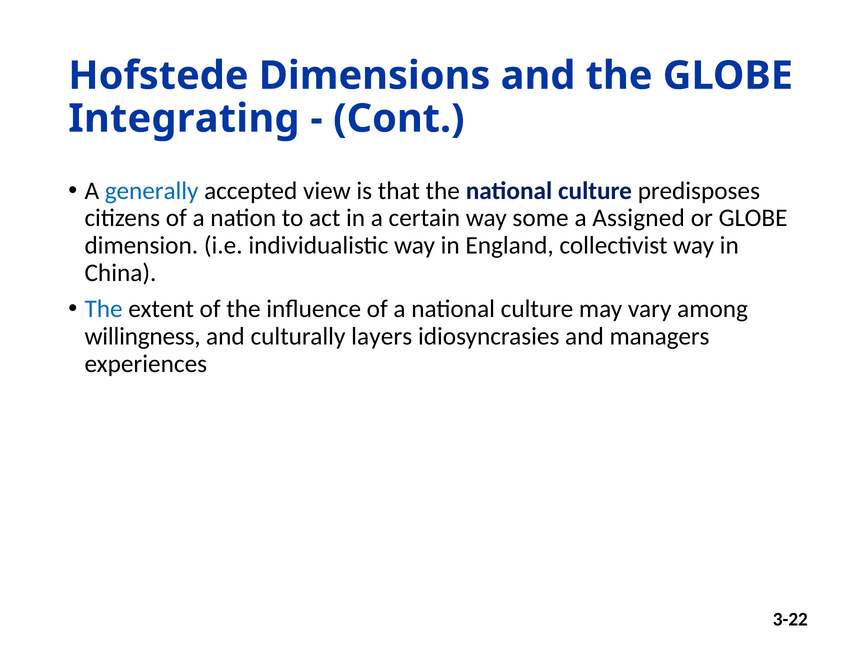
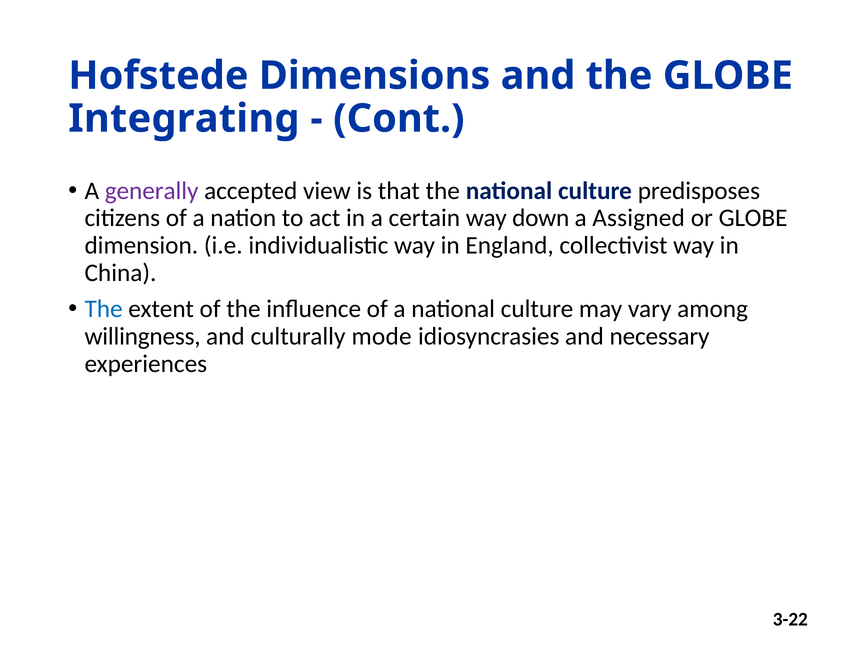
generally colour: blue -> purple
some: some -> down
layers: layers -> mode
managers: managers -> necessary
